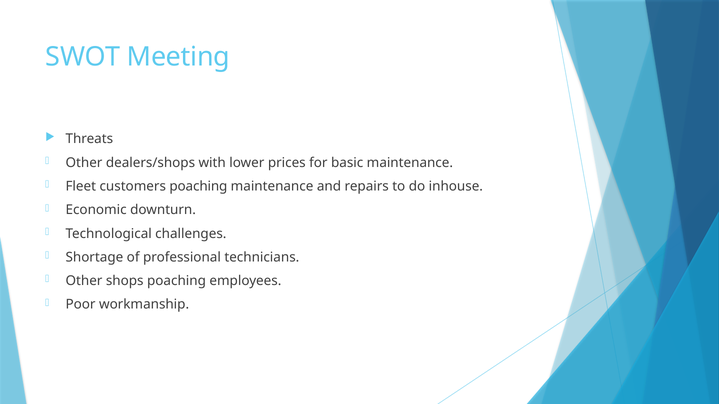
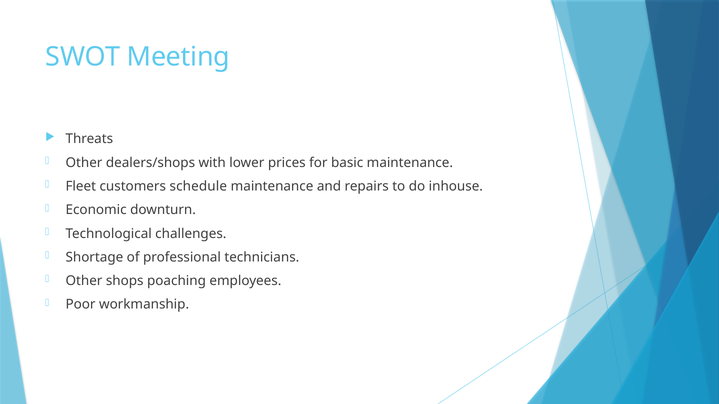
customers poaching: poaching -> schedule
